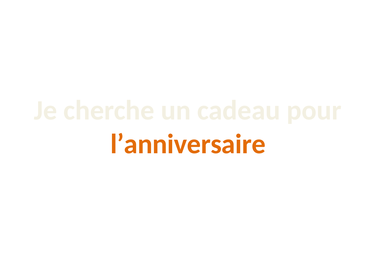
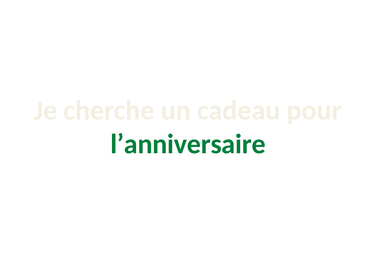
l’anniversaire colour: orange -> green
